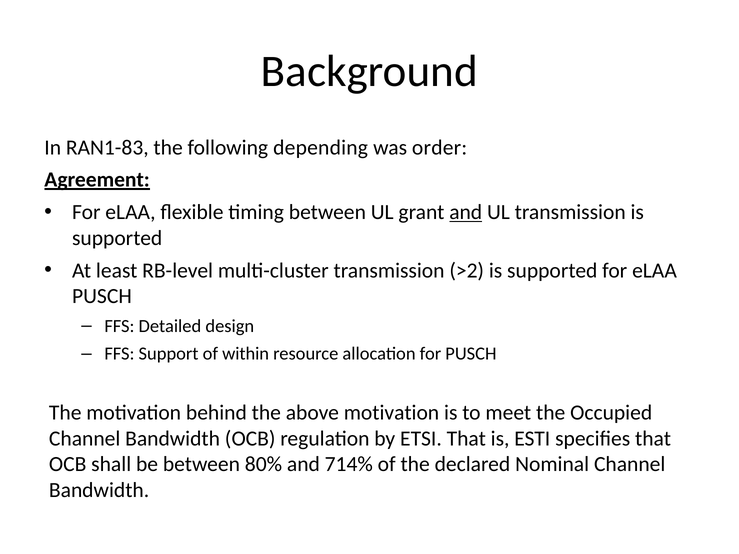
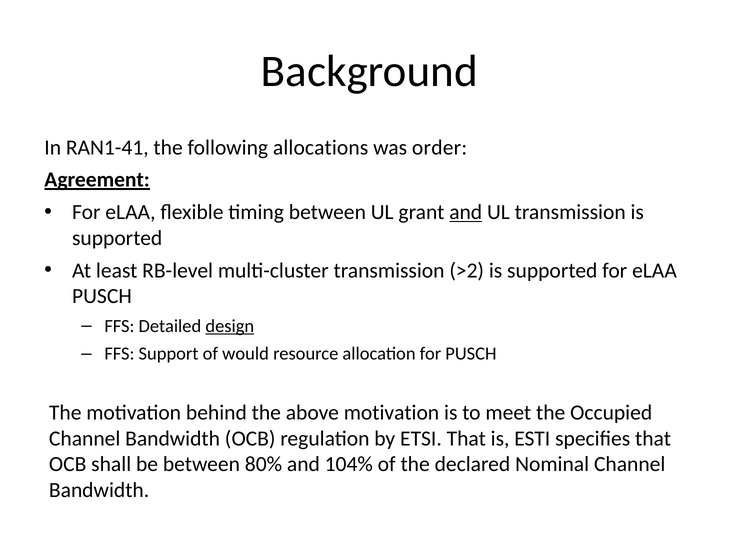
RAN1-83: RAN1-83 -> RAN1-41
depending: depending -> allocations
design underline: none -> present
within: within -> would
714%: 714% -> 104%
